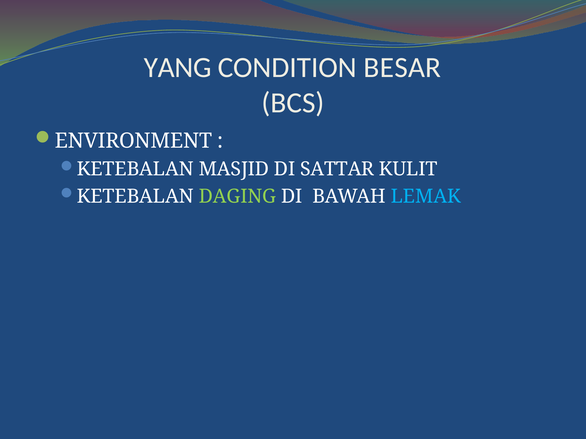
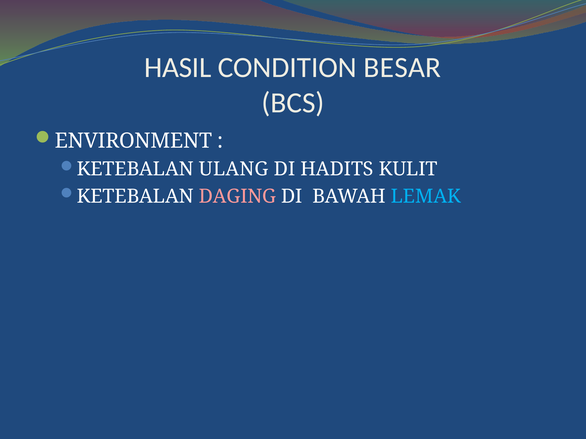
YANG: YANG -> HASIL
MASJID: MASJID -> ULANG
SATTAR: SATTAR -> HADITS
DAGING colour: light green -> pink
